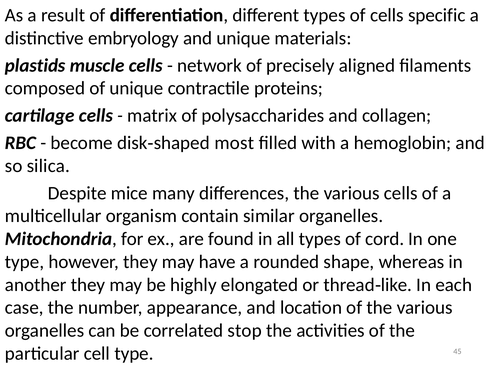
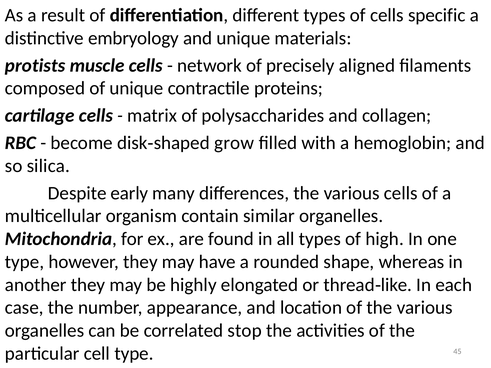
plastids: plastids -> protists
most: most -> grow
mice: mice -> early
cord: cord -> high
